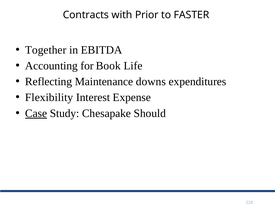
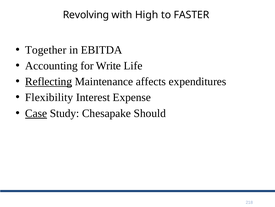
Contracts: Contracts -> Revolving
Prior: Prior -> High
Book: Book -> Write
Reflecting underline: none -> present
downs: downs -> affects
